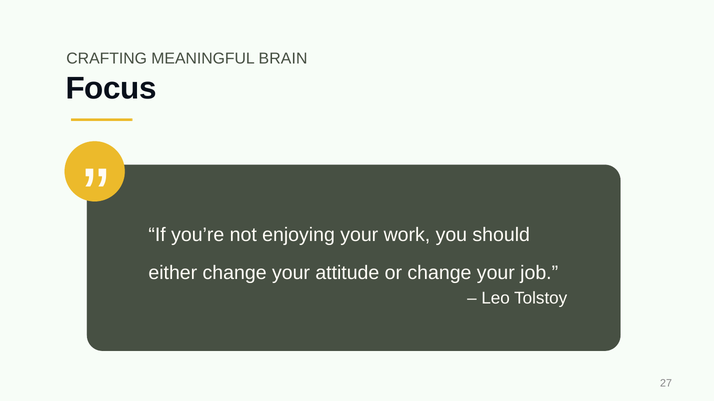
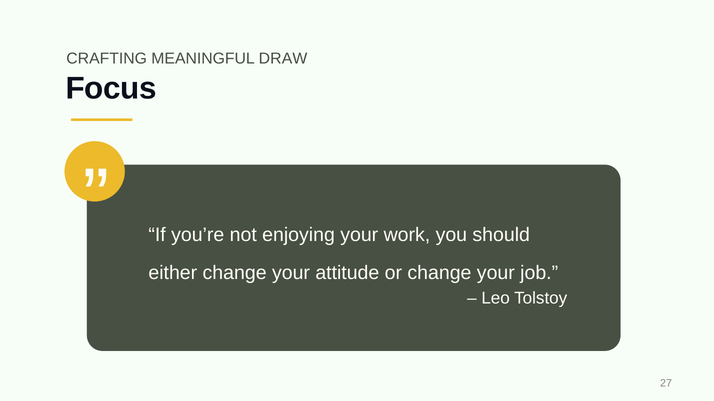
BRAIN: BRAIN -> DRAW
